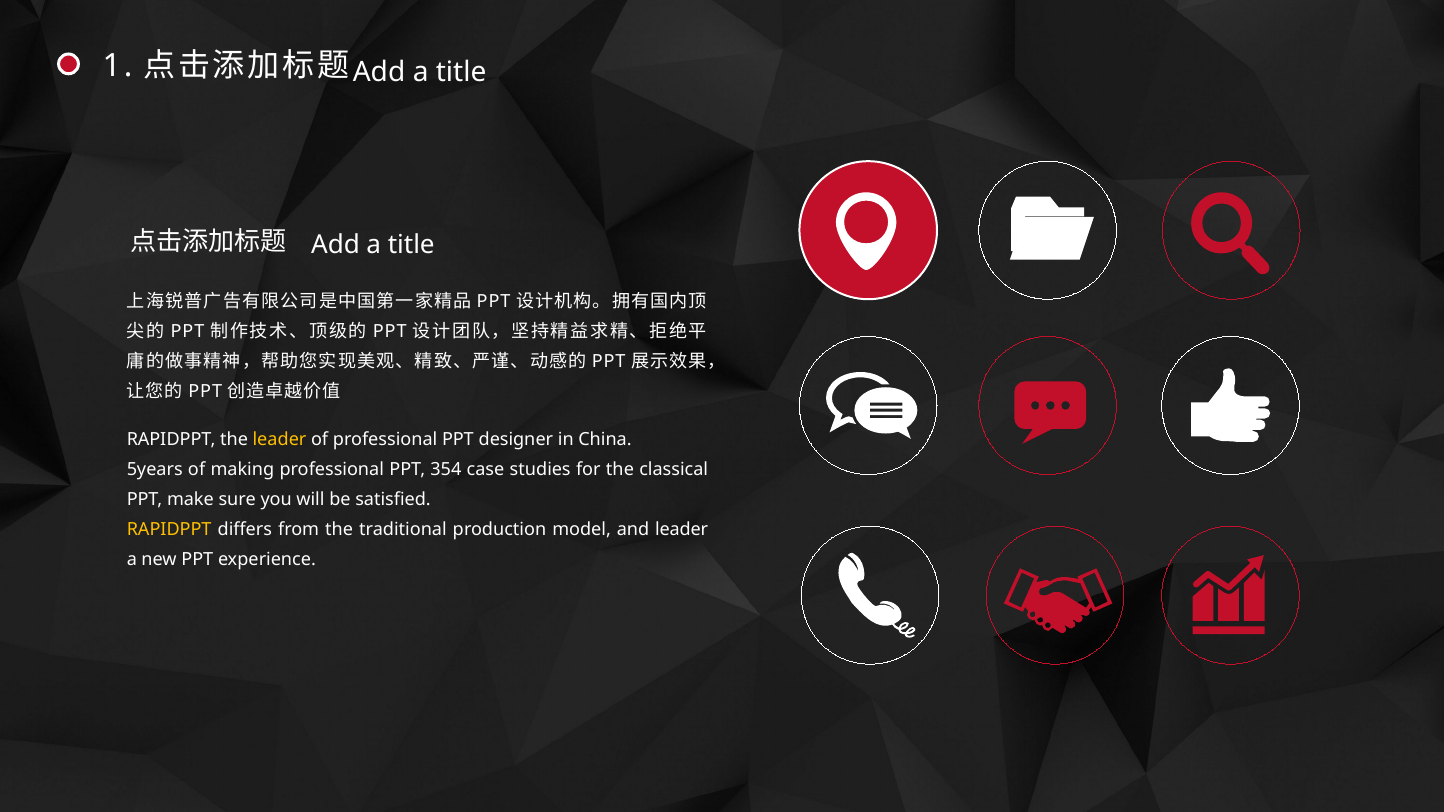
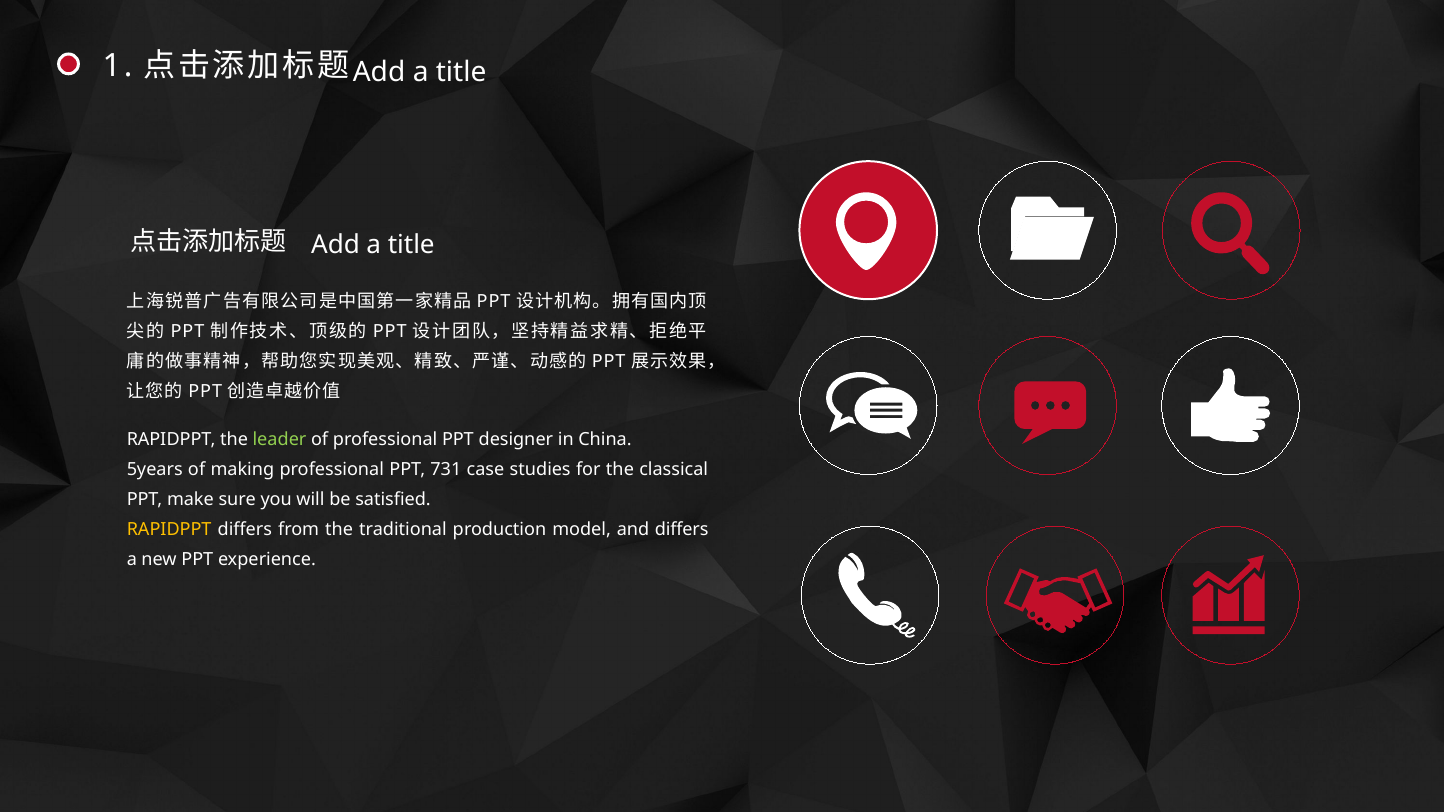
leader at (279, 439) colour: yellow -> light green
354: 354 -> 731
and leader: leader -> differs
